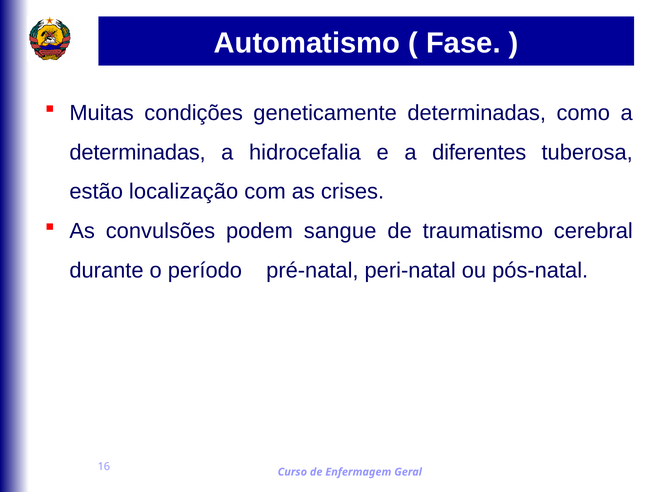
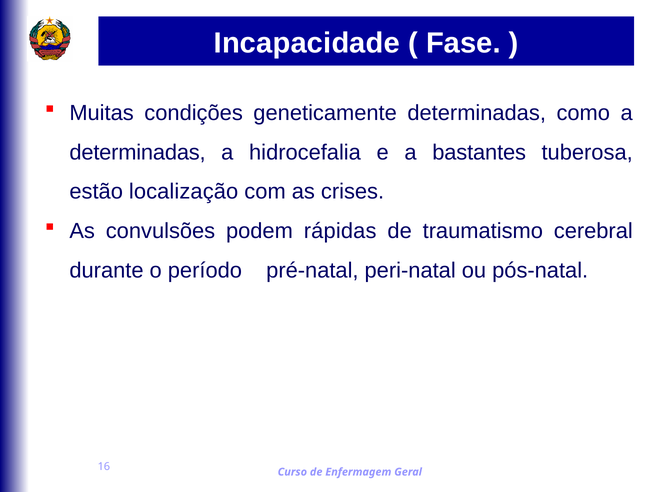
Automatismo: Automatismo -> Incapacidade
diferentes: diferentes -> bastantes
sangue: sangue -> rápidas
